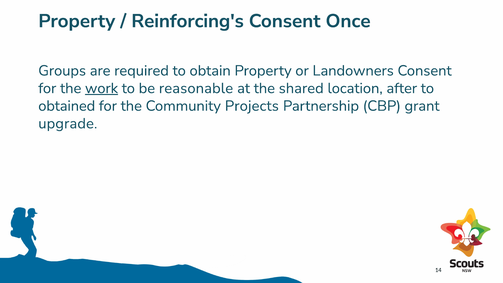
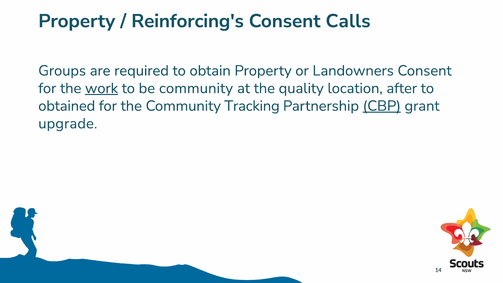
Once: Once -> Calls
be reasonable: reasonable -> community
shared: shared -> quality
Projects: Projects -> Tracking
CBP underline: none -> present
